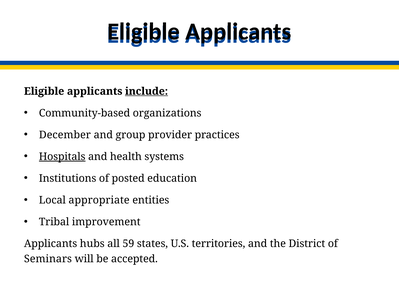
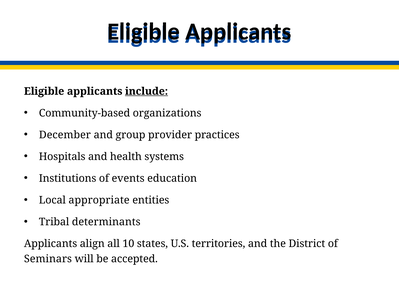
Hospitals underline: present -> none
posted: posted -> events
improvement: improvement -> determinants
hubs: hubs -> align
59: 59 -> 10
